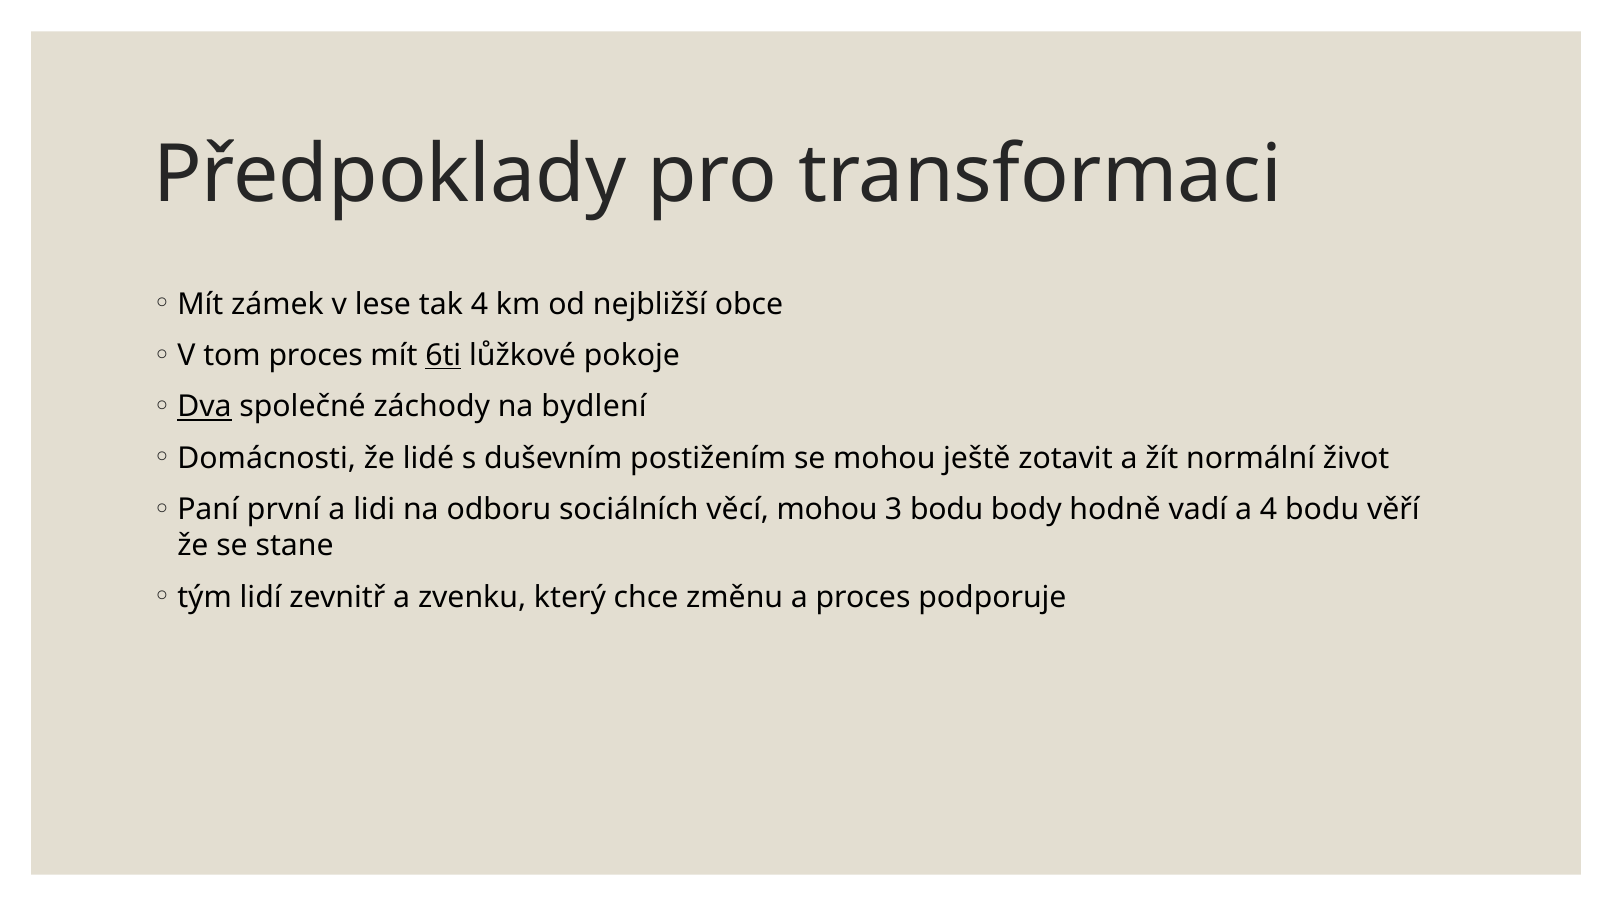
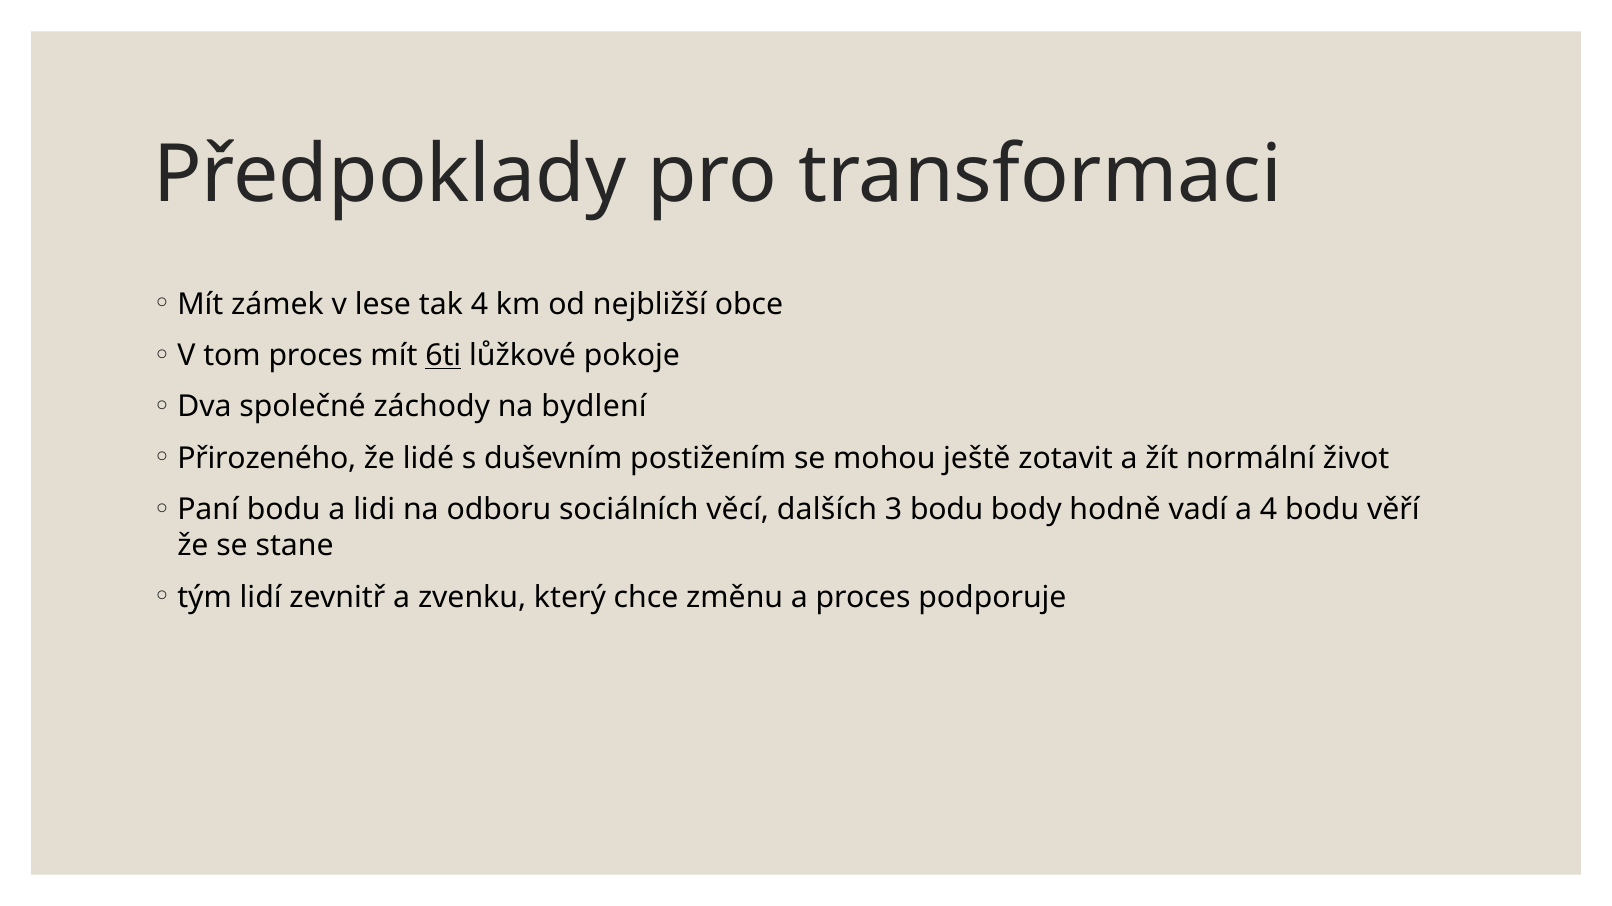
Dva underline: present -> none
Domácnosti: Domácnosti -> Přirozeného
Paní první: první -> bodu
věcí mohou: mohou -> dalších
